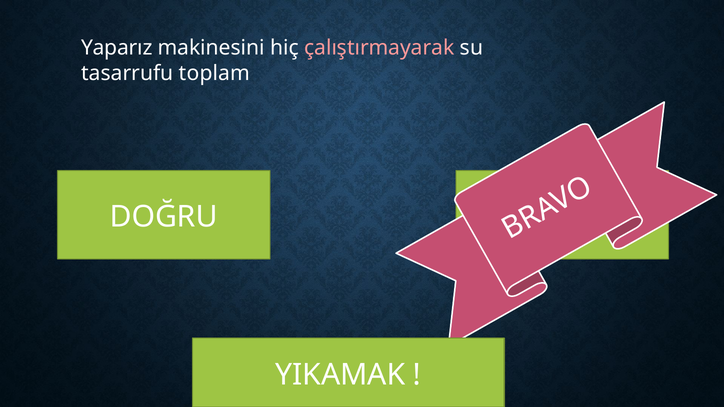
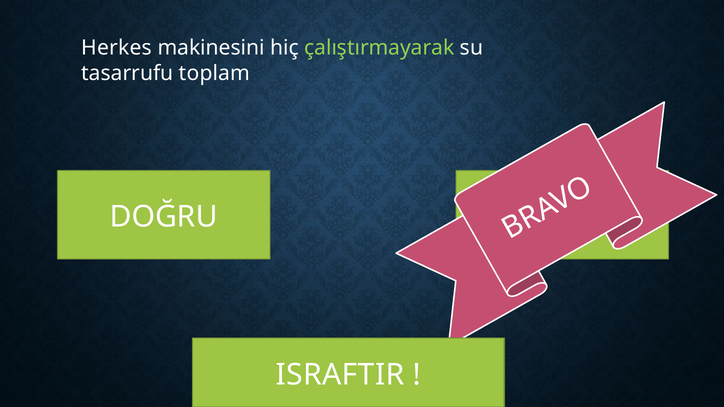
Yaparız: Yaparız -> Herkes
çalıştırmayarak colour: pink -> light green
YIKAMAK: YIKAMAK -> ISRAFTIR
